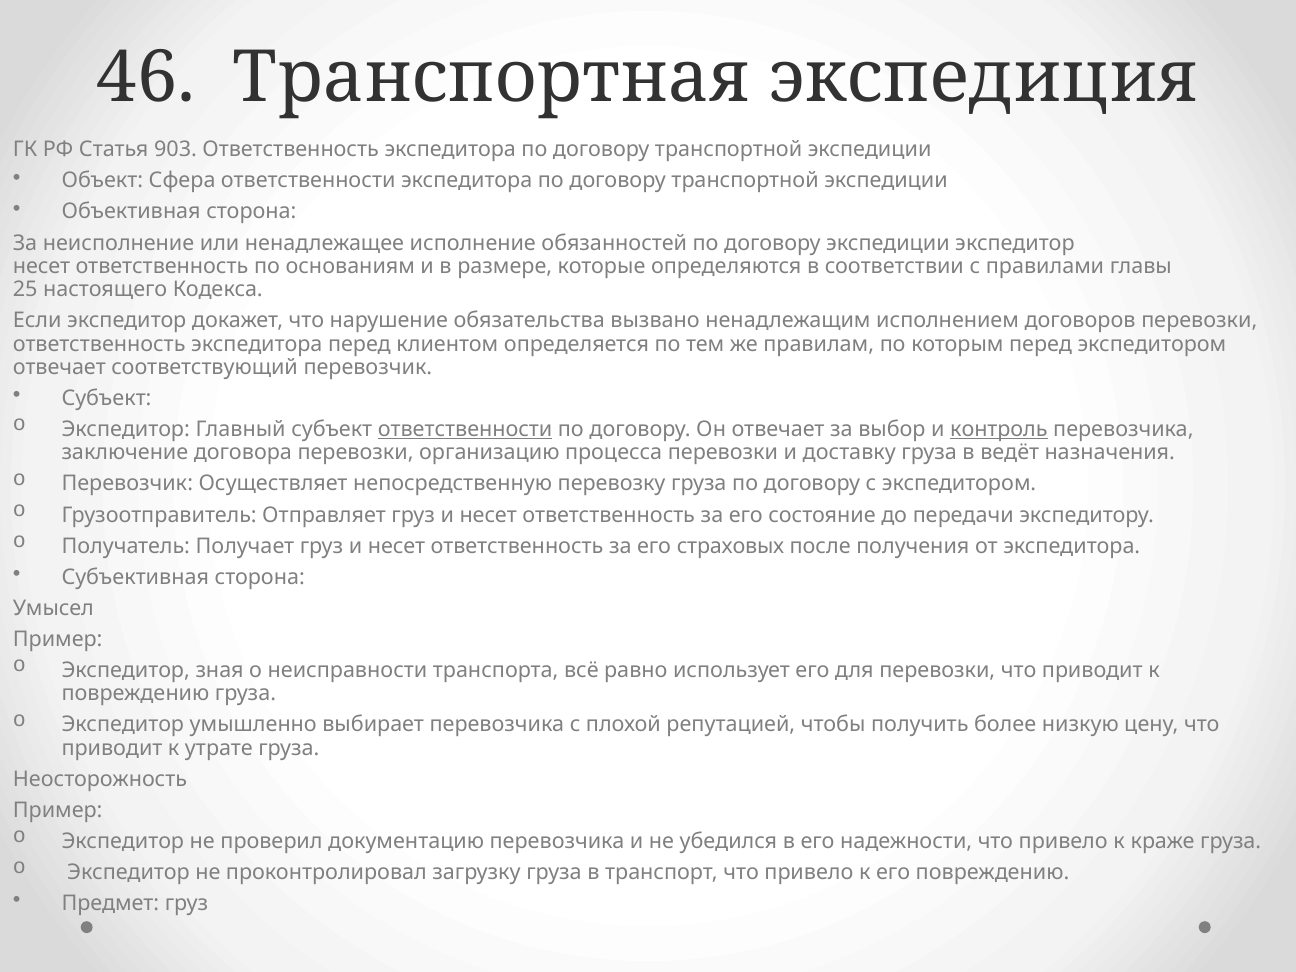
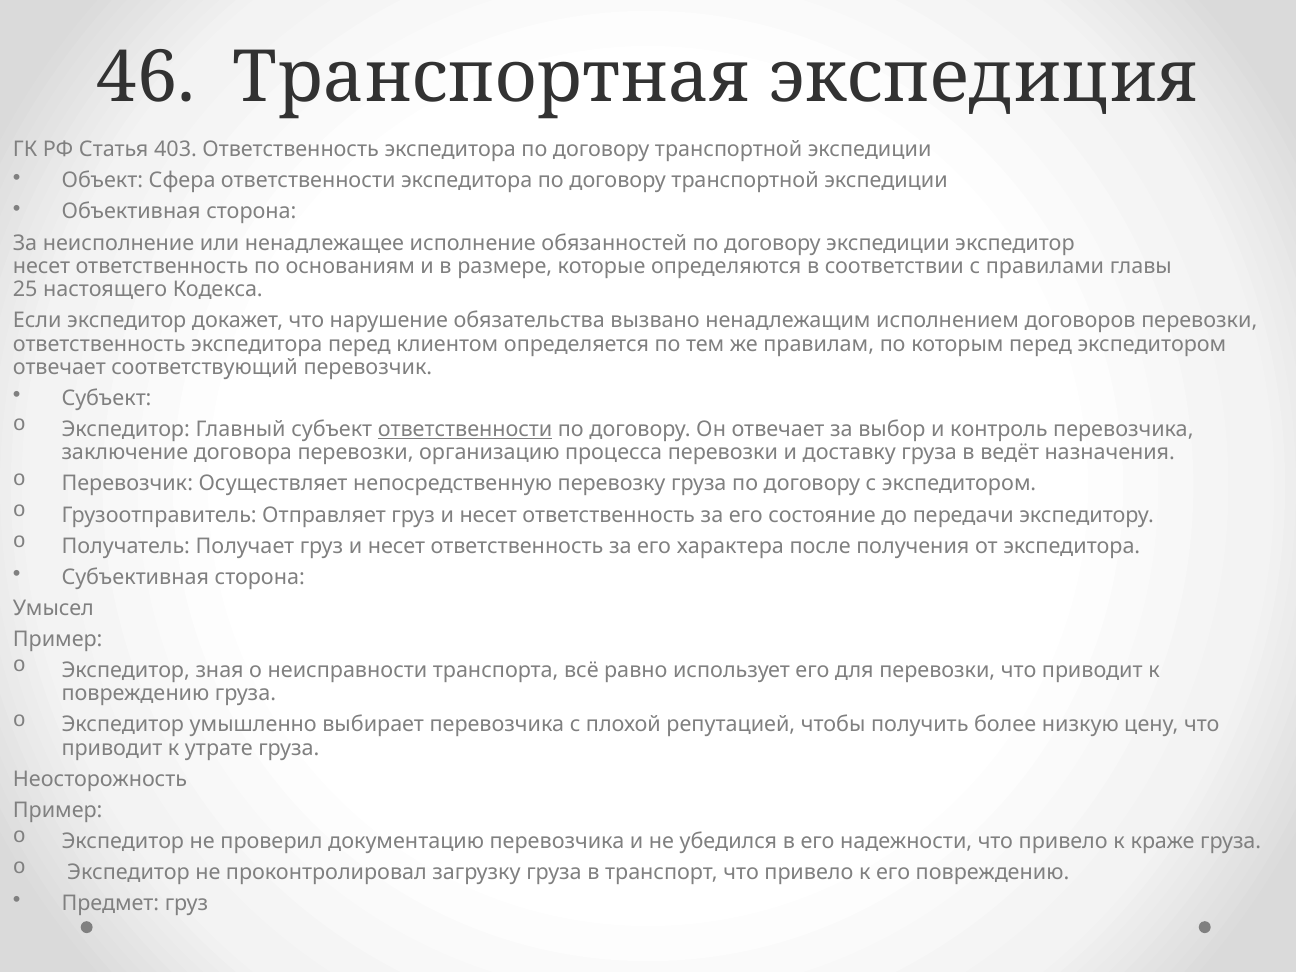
903: 903 -> 403
контроль underline: present -> none
страховых: страховых -> характера
